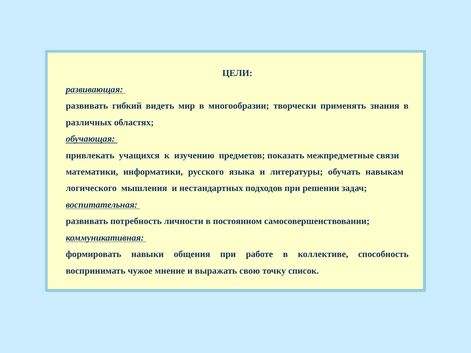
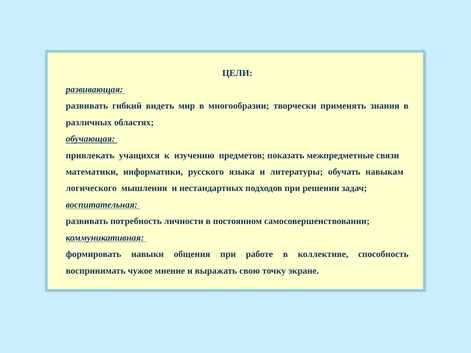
список: список -> экране
